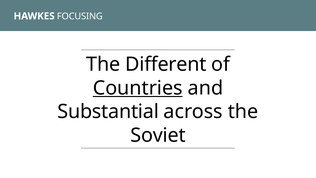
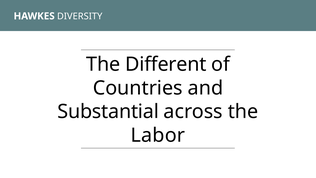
FOCUSING: FOCUSING -> DIVERSITY
Countries underline: present -> none
Soviet: Soviet -> Labor
